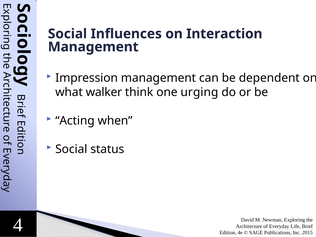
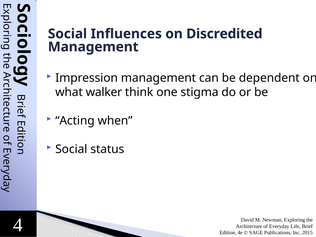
Interaction: Interaction -> Discredited
urging: urging -> stigma
